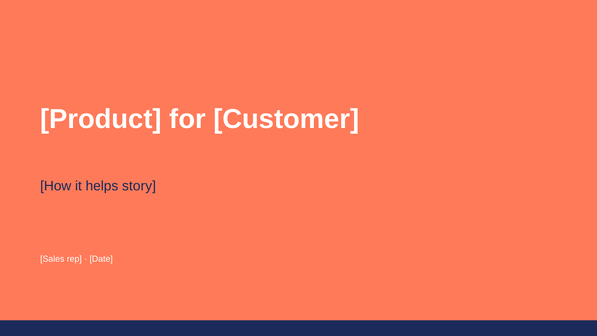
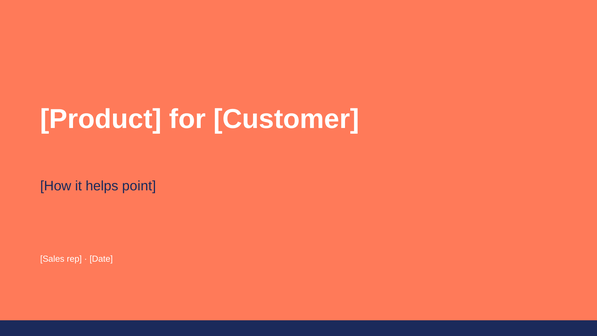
story: story -> point
